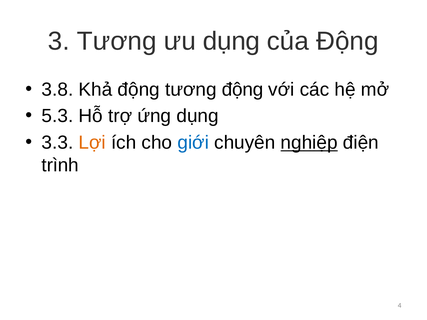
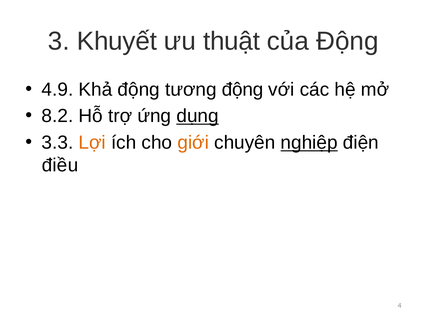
3 Tương: Tương -> Khuyết
ưu dụng: dụng -> thuật
3.8: 3.8 -> 4.9
5.3: 5.3 -> 8.2
dụng at (198, 116) underline: none -> present
giới colour: blue -> orange
trình: trình -> điều
